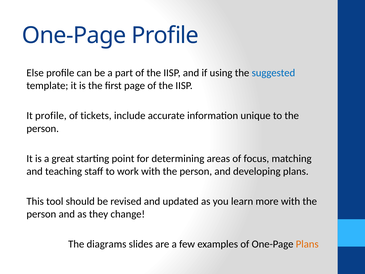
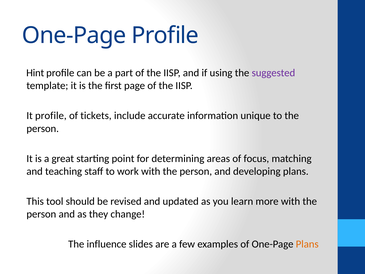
Else: Else -> Hint
suggested colour: blue -> purple
diagrams: diagrams -> influence
